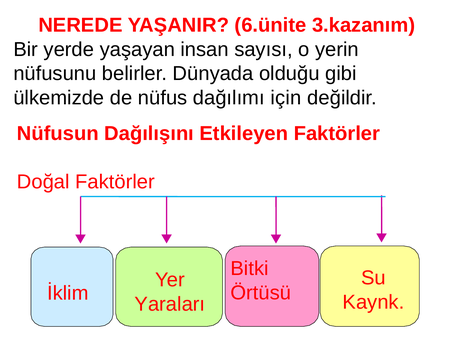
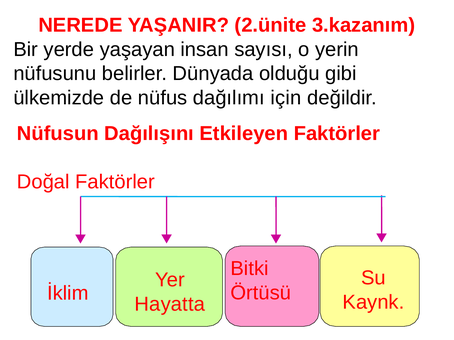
6.ünite: 6.ünite -> 2.ünite
Yaraları: Yaraları -> Hayatta
